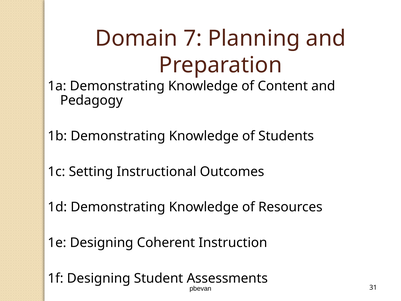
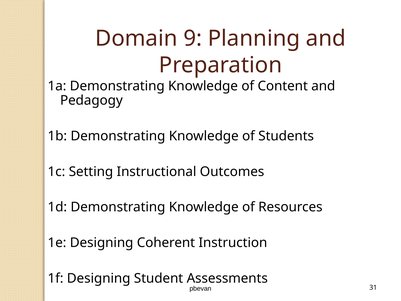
7: 7 -> 9
